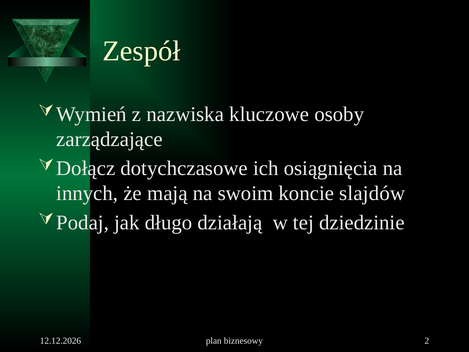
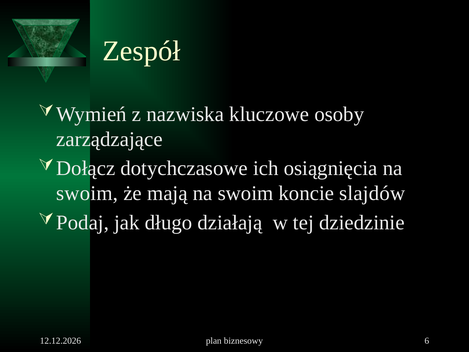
innych at (87, 193): innych -> swoim
2: 2 -> 6
